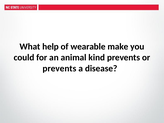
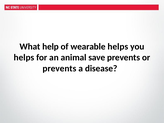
wearable make: make -> helps
could at (24, 57): could -> helps
kind: kind -> save
